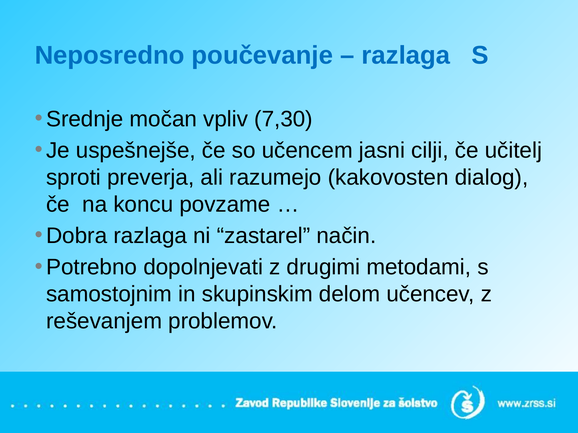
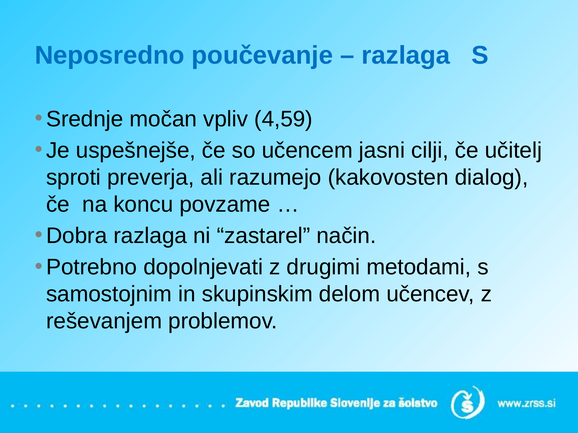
7,30: 7,30 -> 4,59
